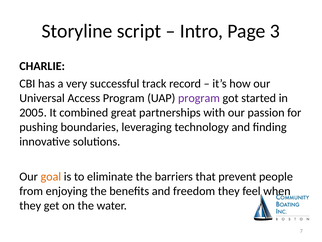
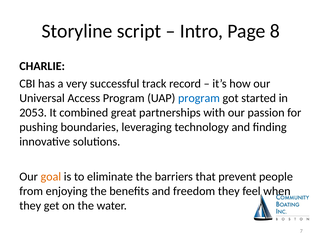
3: 3 -> 8
program at (199, 98) colour: purple -> blue
2005: 2005 -> 2053
